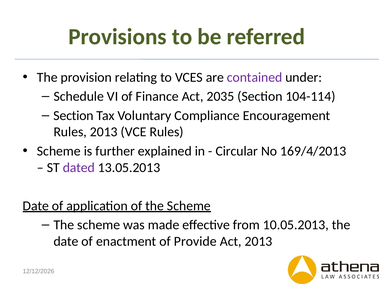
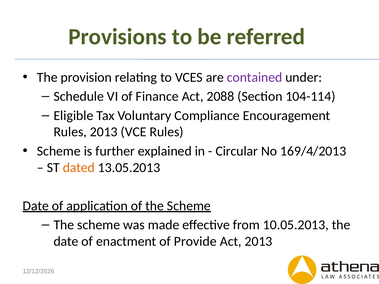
2035: 2035 -> 2088
Section at (74, 116): Section -> Eligible
dated colour: purple -> orange
